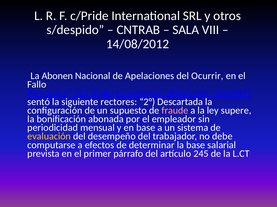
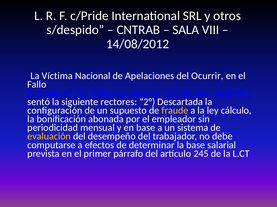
Abonen: Abonen -> Víctima
fraude colour: pink -> yellow
supere: supere -> cálculo
